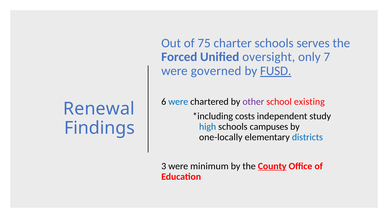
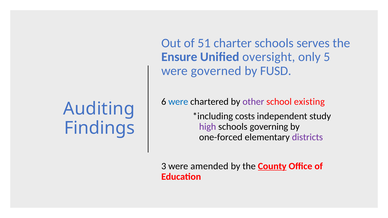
75: 75 -> 51
Forced: Forced -> Ensure
7: 7 -> 5
FUSD underline: present -> none
Renewal: Renewal -> Auditing
high colour: blue -> purple
campuses: campuses -> governing
one-locally: one-locally -> one-forced
districts colour: blue -> purple
minimum: minimum -> amended
